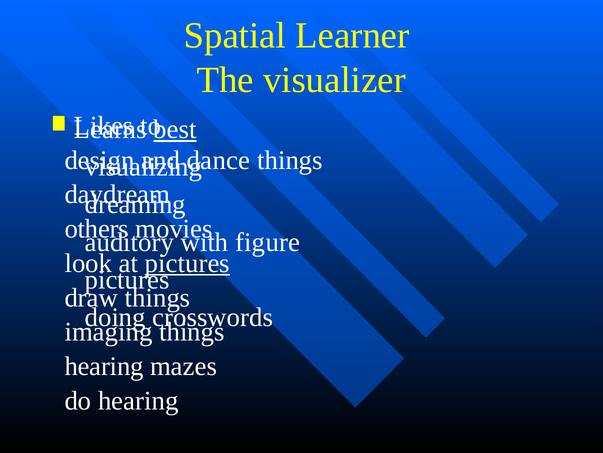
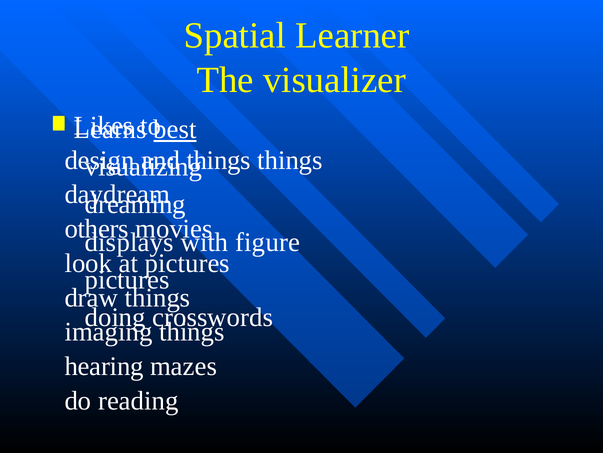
dance at (218, 160): dance -> things
auditory: auditory -> displays
pictures at (187, 263) underline: present -> none
do hearing: hearing -> reading
